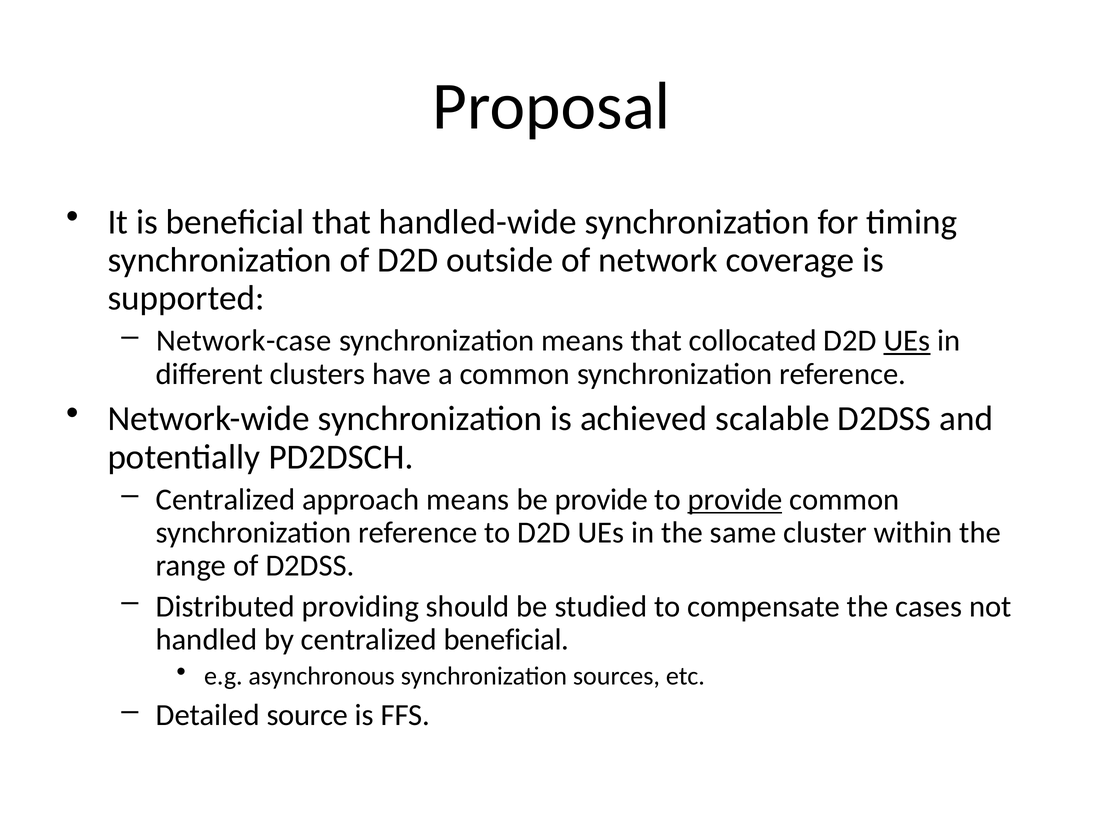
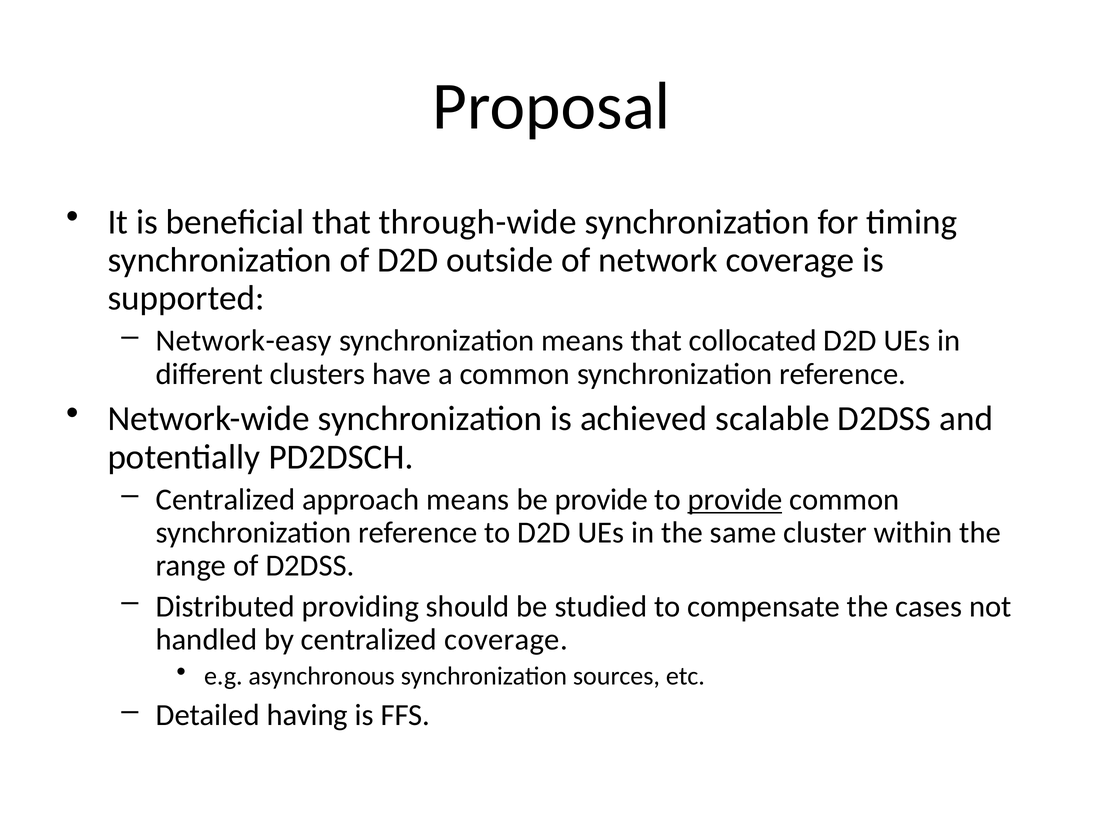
handled-wide: handled-wide -> through-wide
Network-case: Network-case -> Network-easy
UEs at (907, 341) underline: present -> none
centralized beneficial: beneficial -> coverage
source: source -> having
